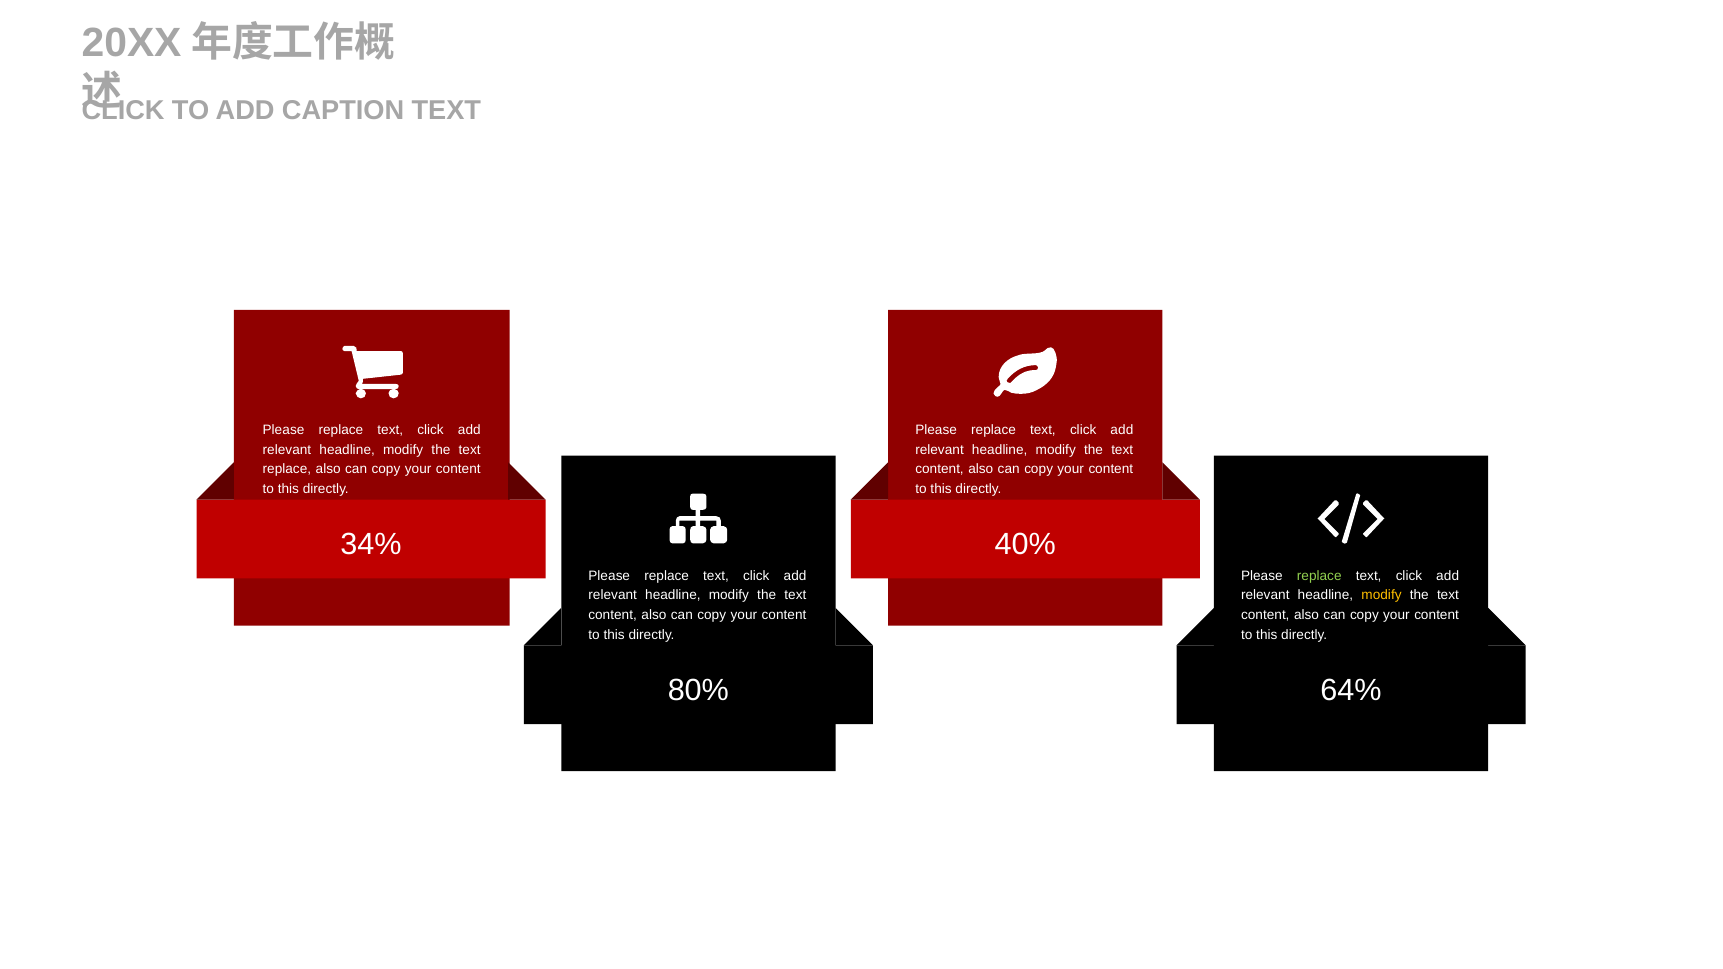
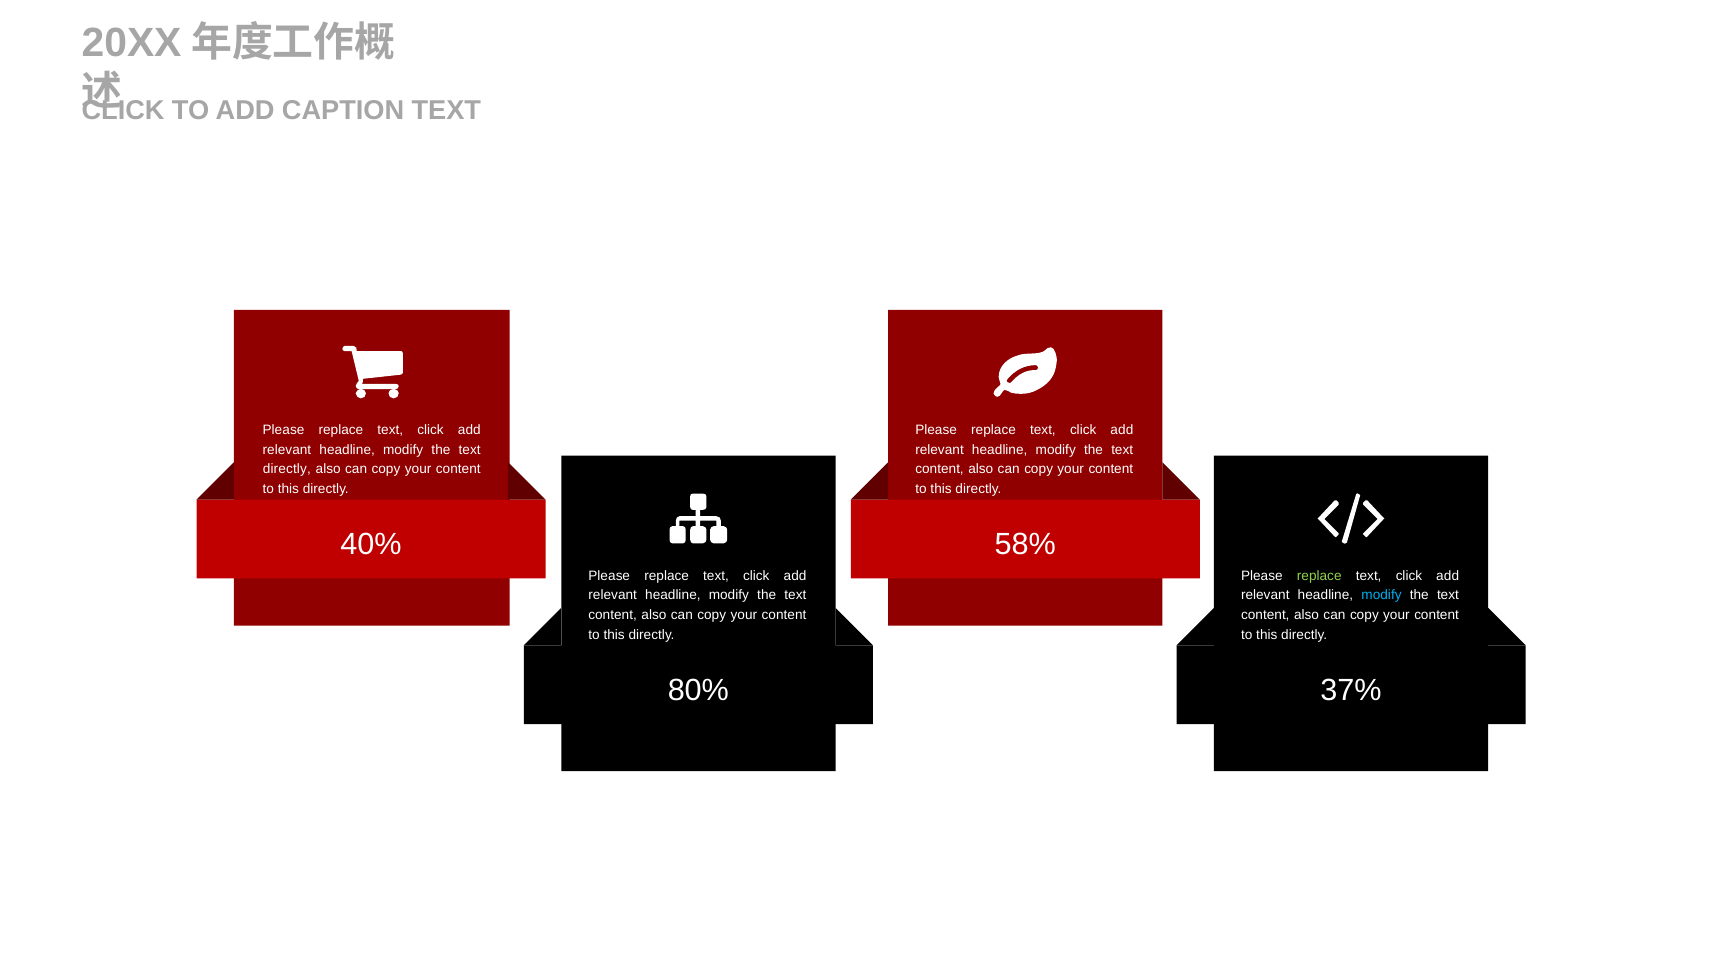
replace at (287, 469): replace -> directly
34%: 34% -> 40%
40%: 40% -> 58%
modify at (1382, 596) colour: yellow -> light blue
64%: 64% -> 37%
